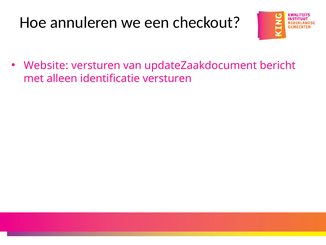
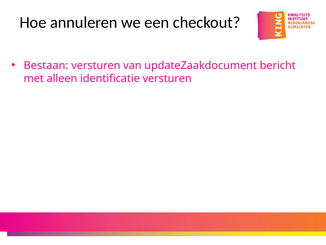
Website: Website -> Bestaan
